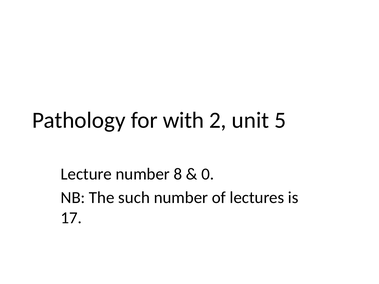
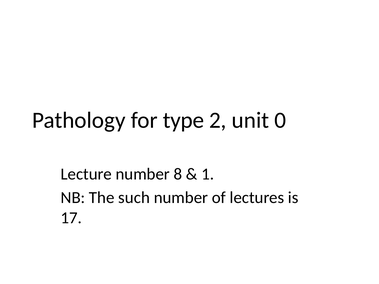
with: with -> type
5: 5 -> 0
0: 0 -> 1
